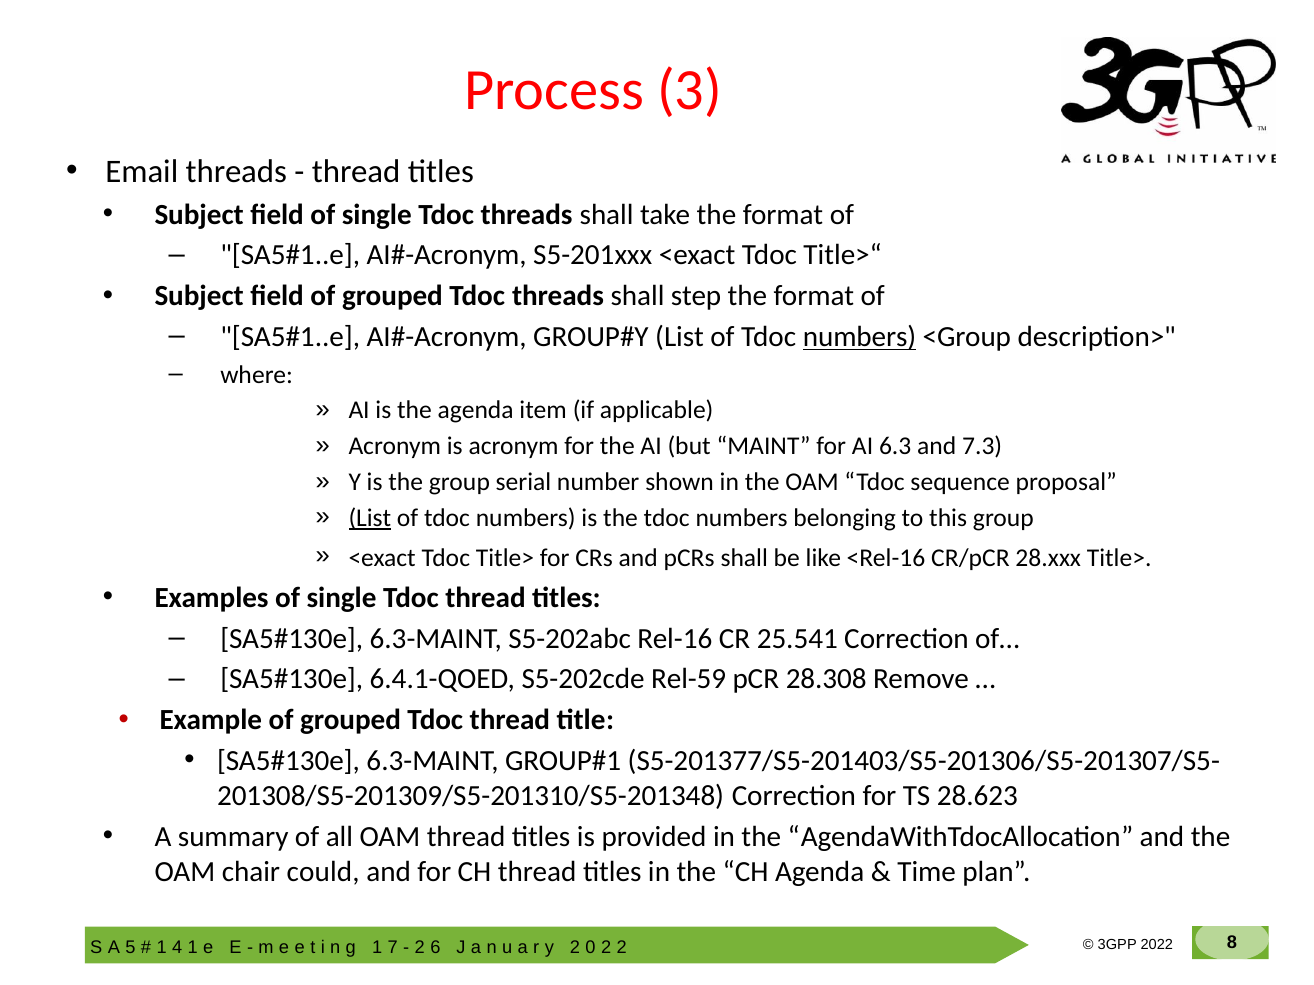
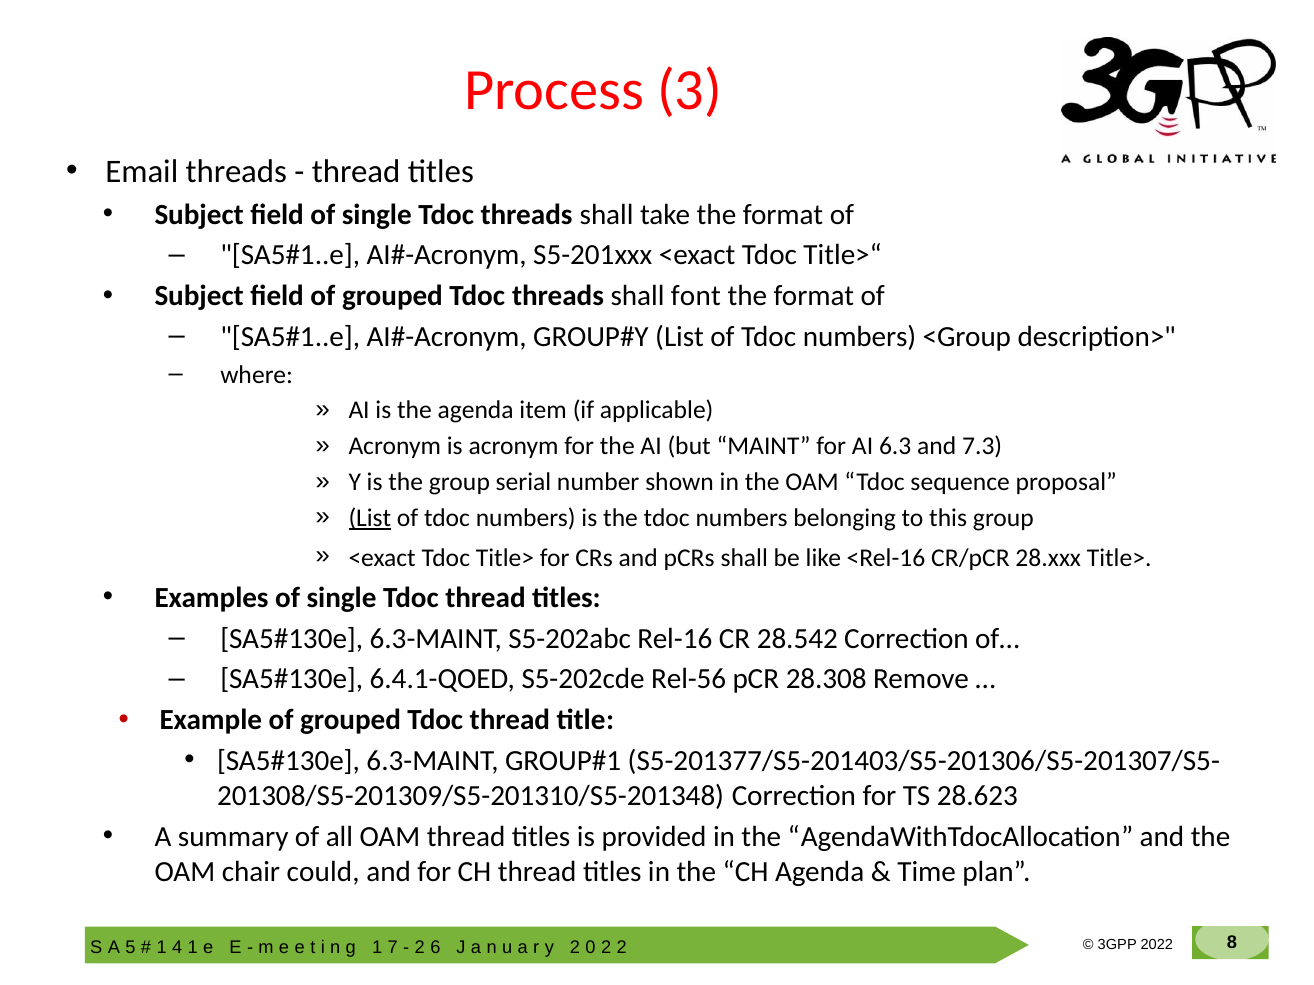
step: step -> font
numbers at (860, 337) underline: present -> none
25.541: 25.541 -> 28.542
Rel-59: Rel-59 -> Rel-56
